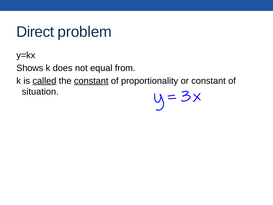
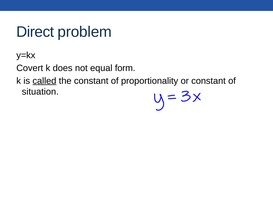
Shows: Shows -> Covert
from: from -> form
constant at (91, 81) underline: present -> none
